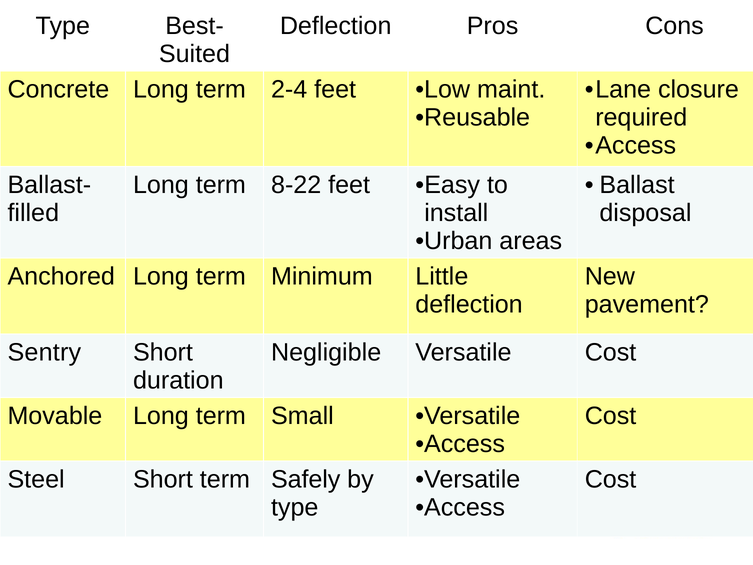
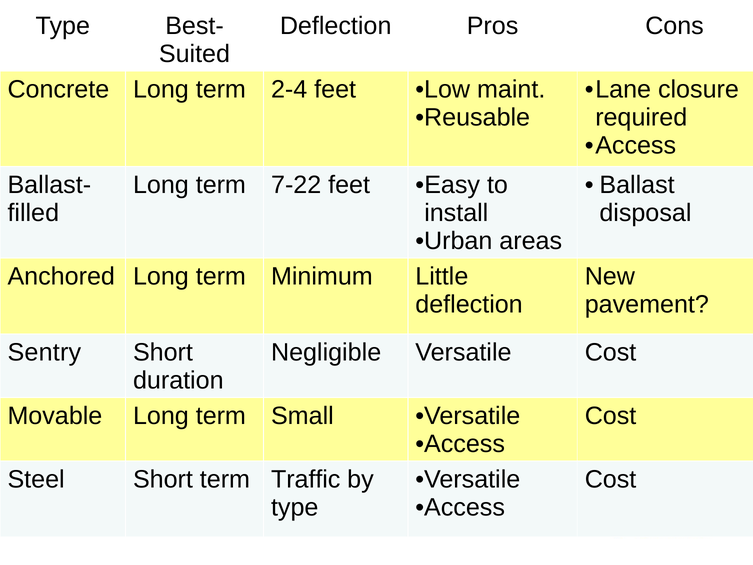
8-22: 8-22 -> 7-22
Safely: Safely -> Traffic
